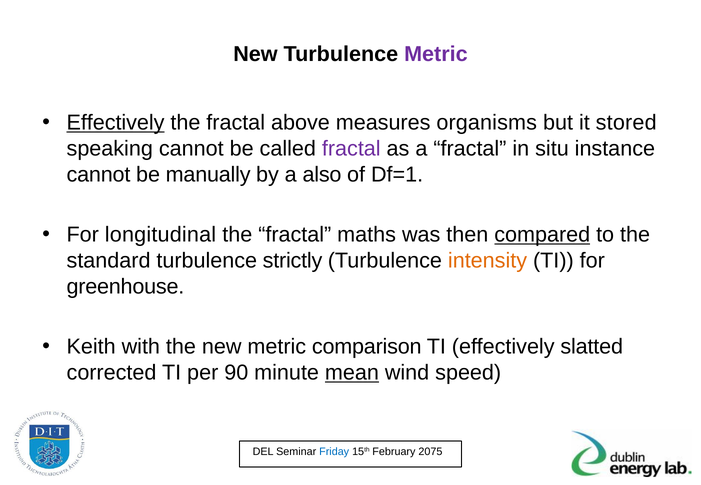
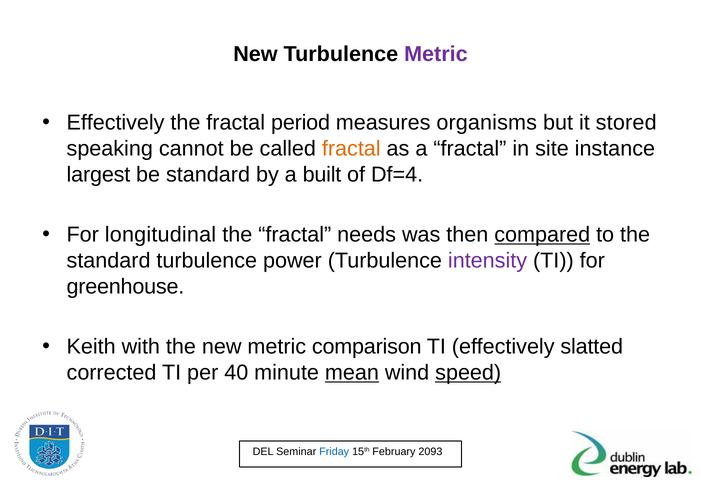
Effectively at (116, 123) underline: present -> none
above: above -> period
fractal at (351, 149) colour: purple -> orange
situ: situ -> site
cannot at (98, 175): cannot -> largest
be manually: manually -> standard
also: also -> built
Df=1: Df=1 -> Df=4
maths: maths -> needs
strictly: strictly -> power
intensity colour: orange -> purple
90: 90 -> 40
speed underline: none -> present
2075: 2075 -> 2093
